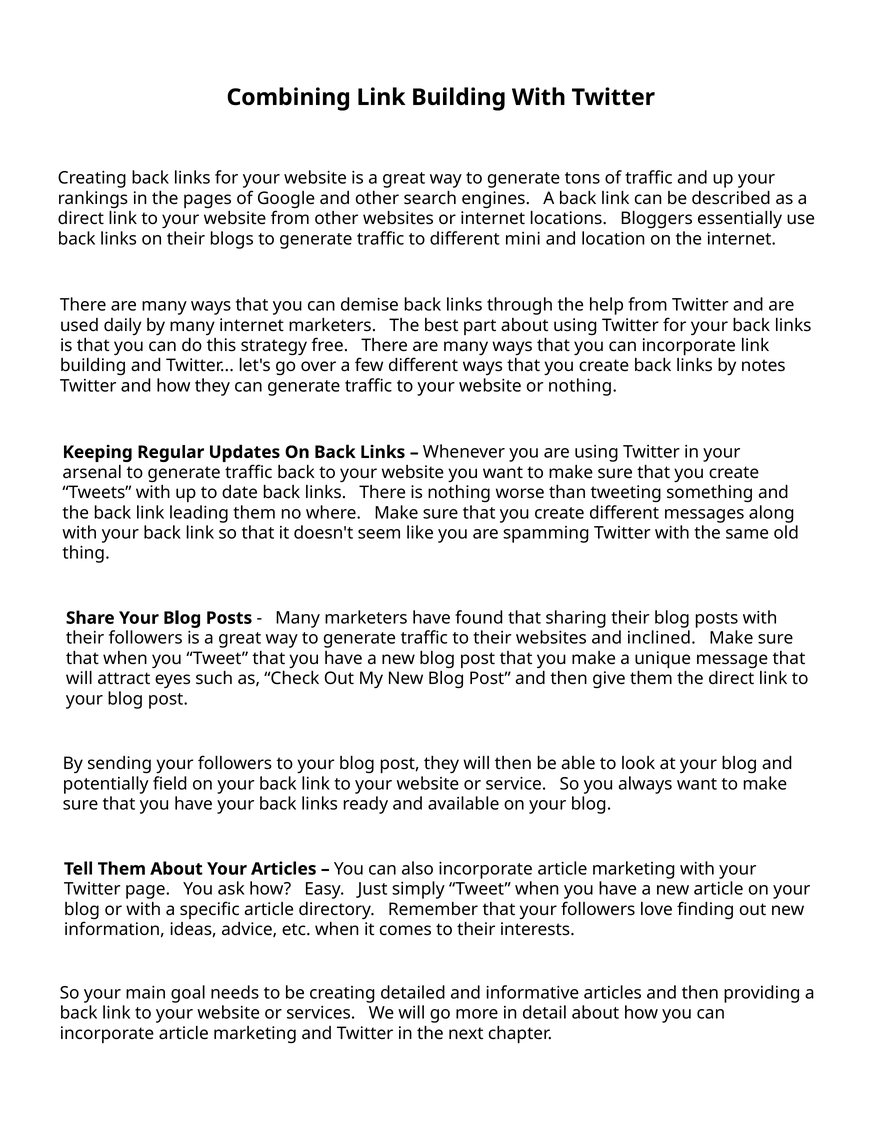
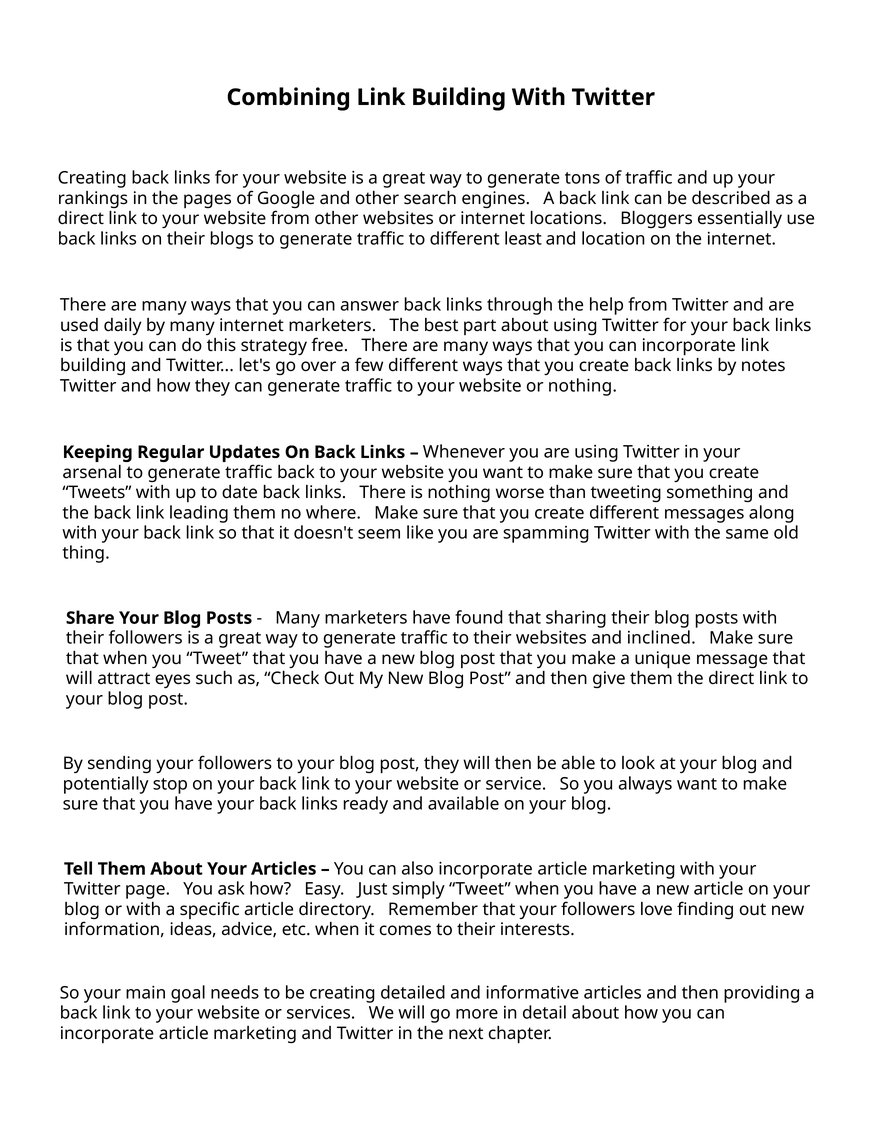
mini: mini -> least
demise: demise -> answer
field: field -> stop
